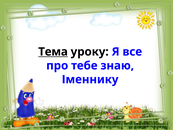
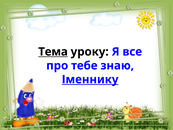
Іменнику underline: none -> present
